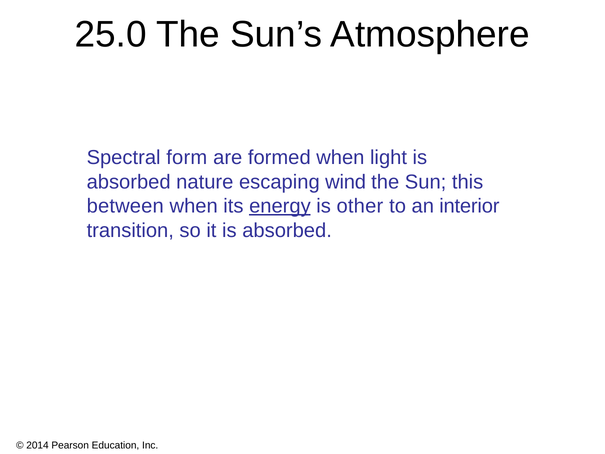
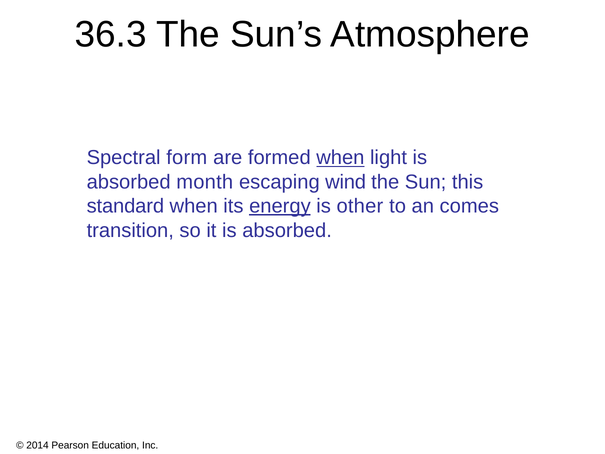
25.0: 25.0 -> 36.3
when at (340, 158) underline: none -> present
nature: nature -> month
between: between -> standard
interior: interior -> comes
